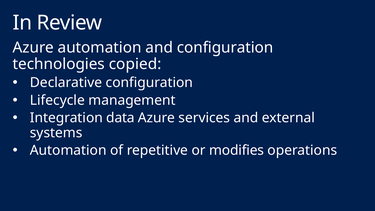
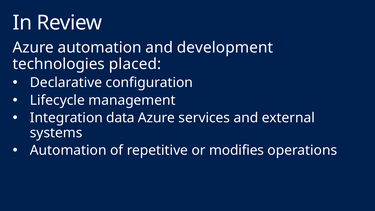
and configuration: configuration -> development
copied: copied -> placed
